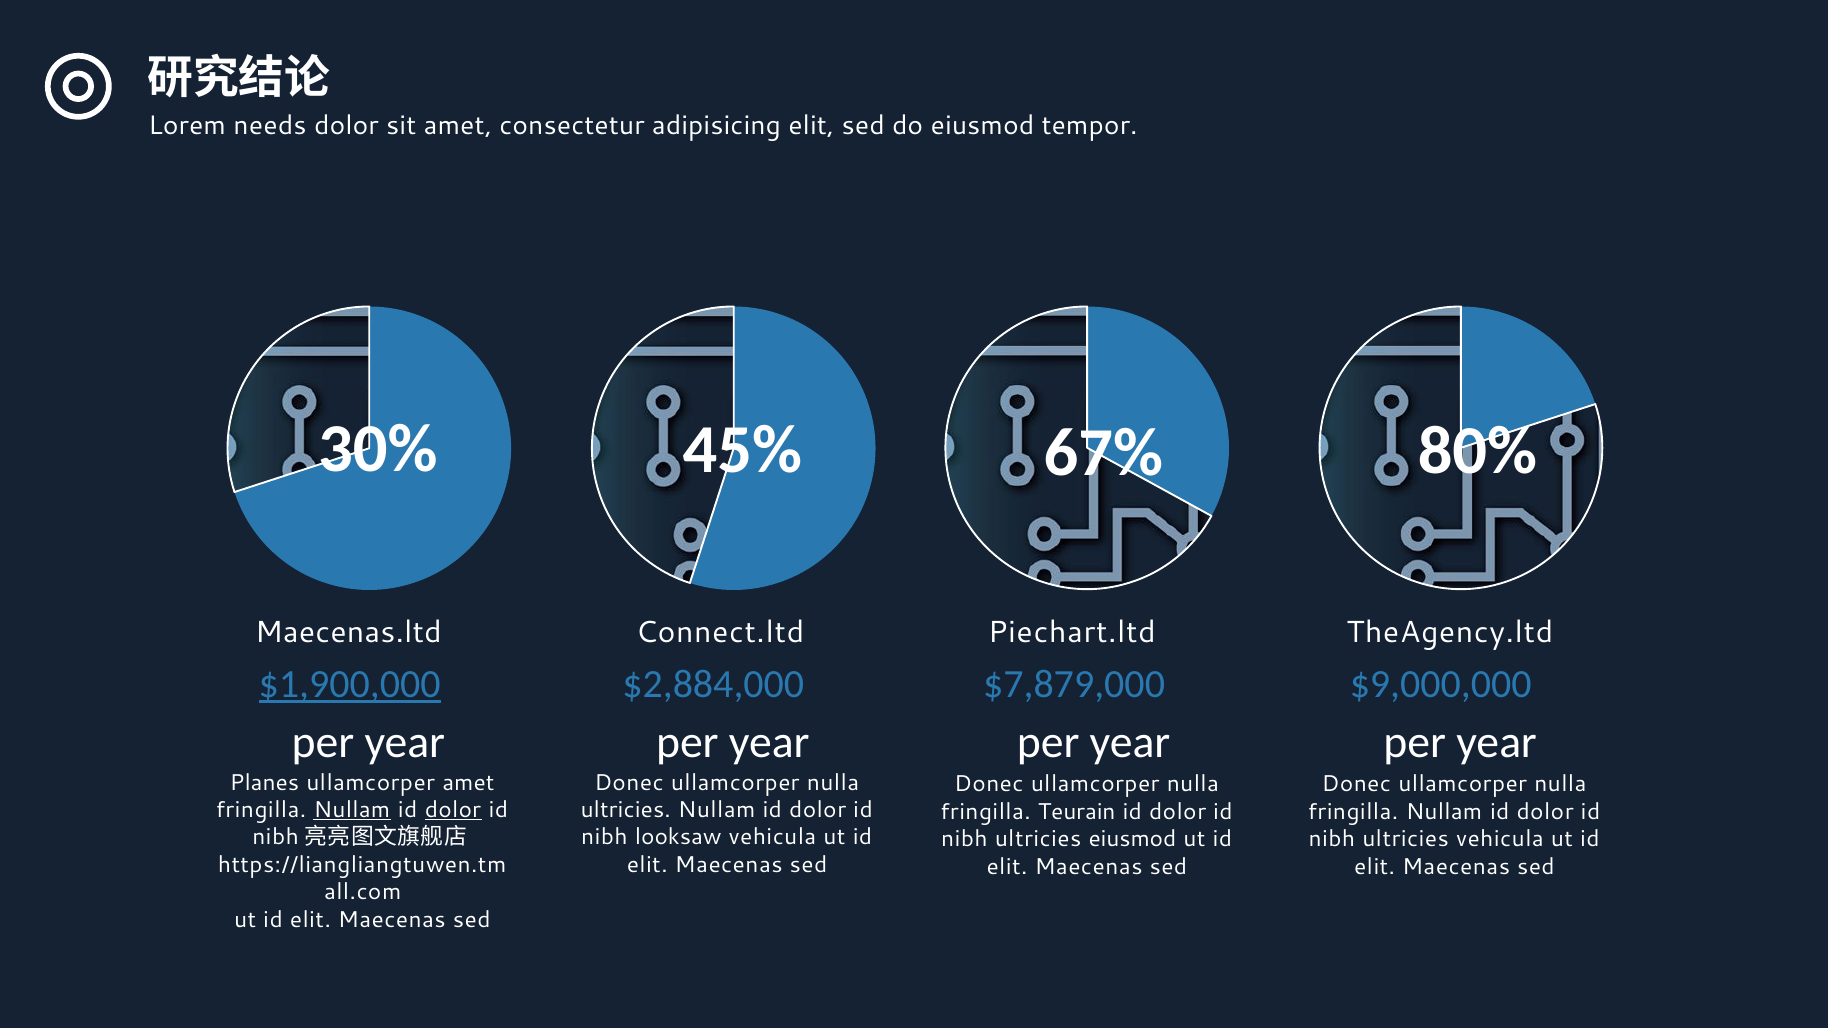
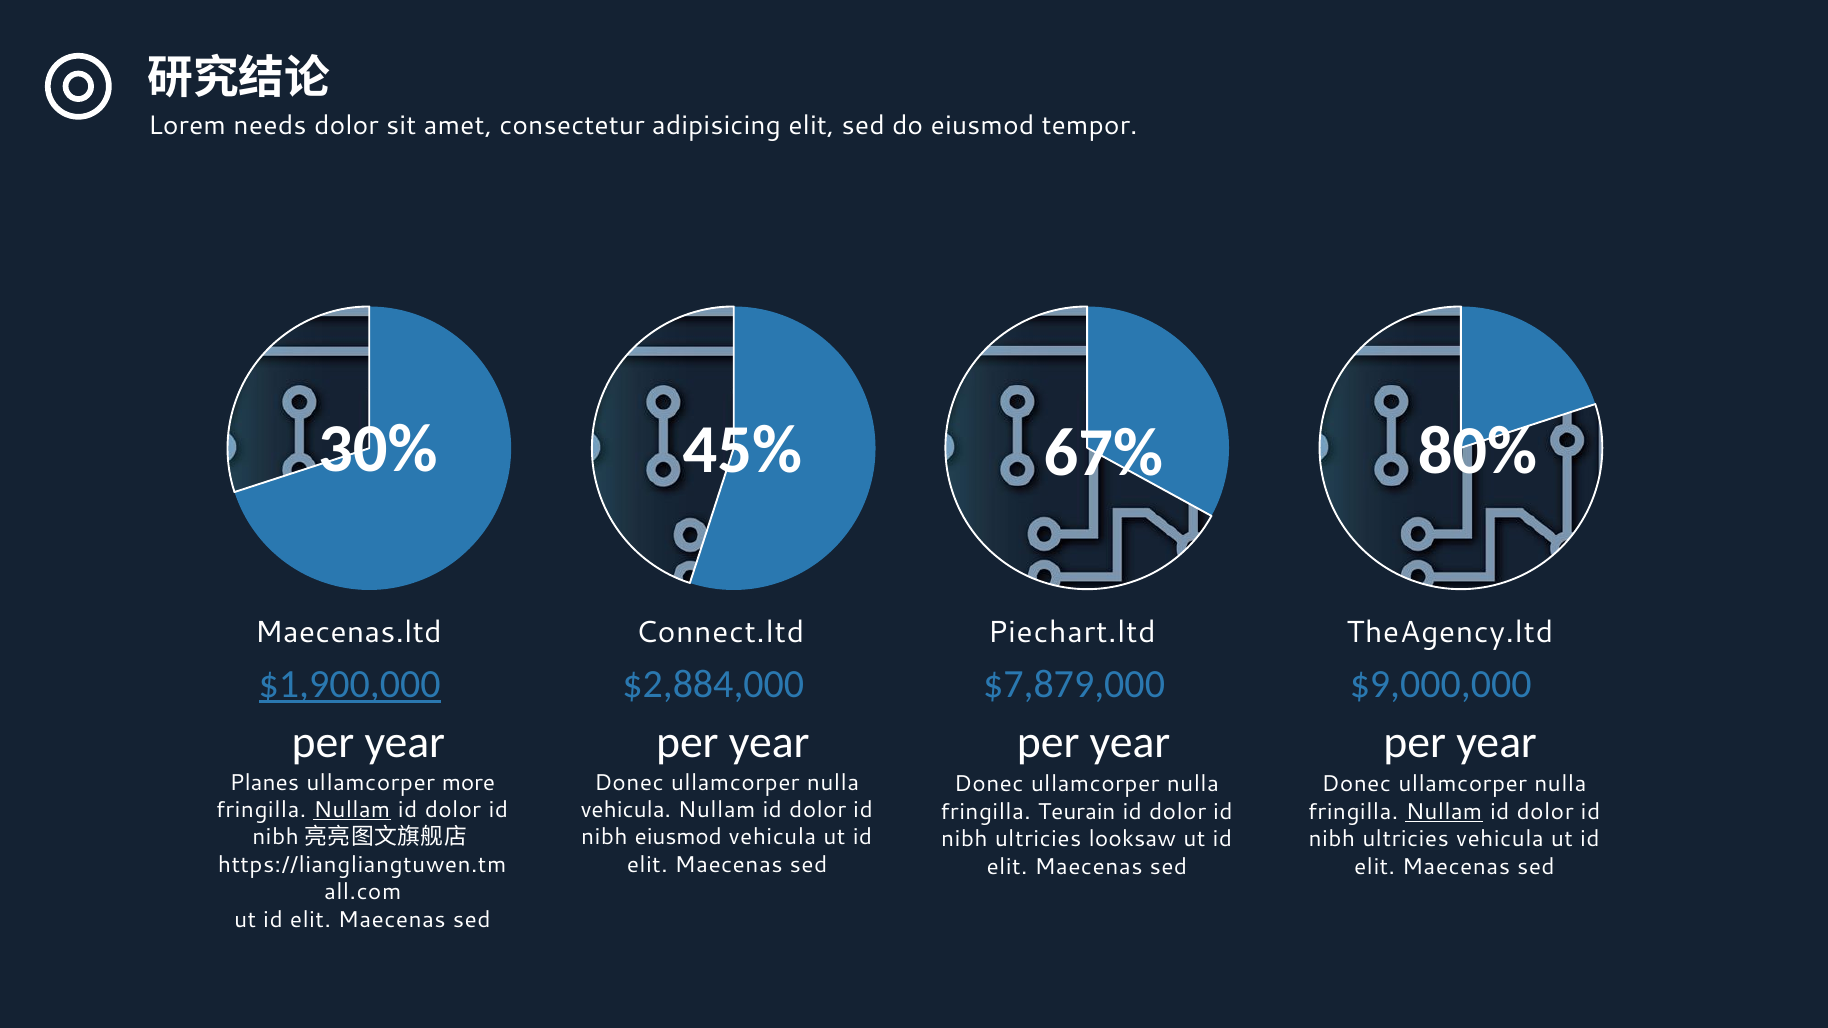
ullamcorper amet: amet -> more
dolor at (453, 810) underline: present -> none
ultricies at (626, 810): ultricies -> vehicula
Nullam at (1444, 812) underline: none -> present
nibh looksaw: looksaw -> eiusmod
ultricies eiusmod: eiusmod -> looksaw
